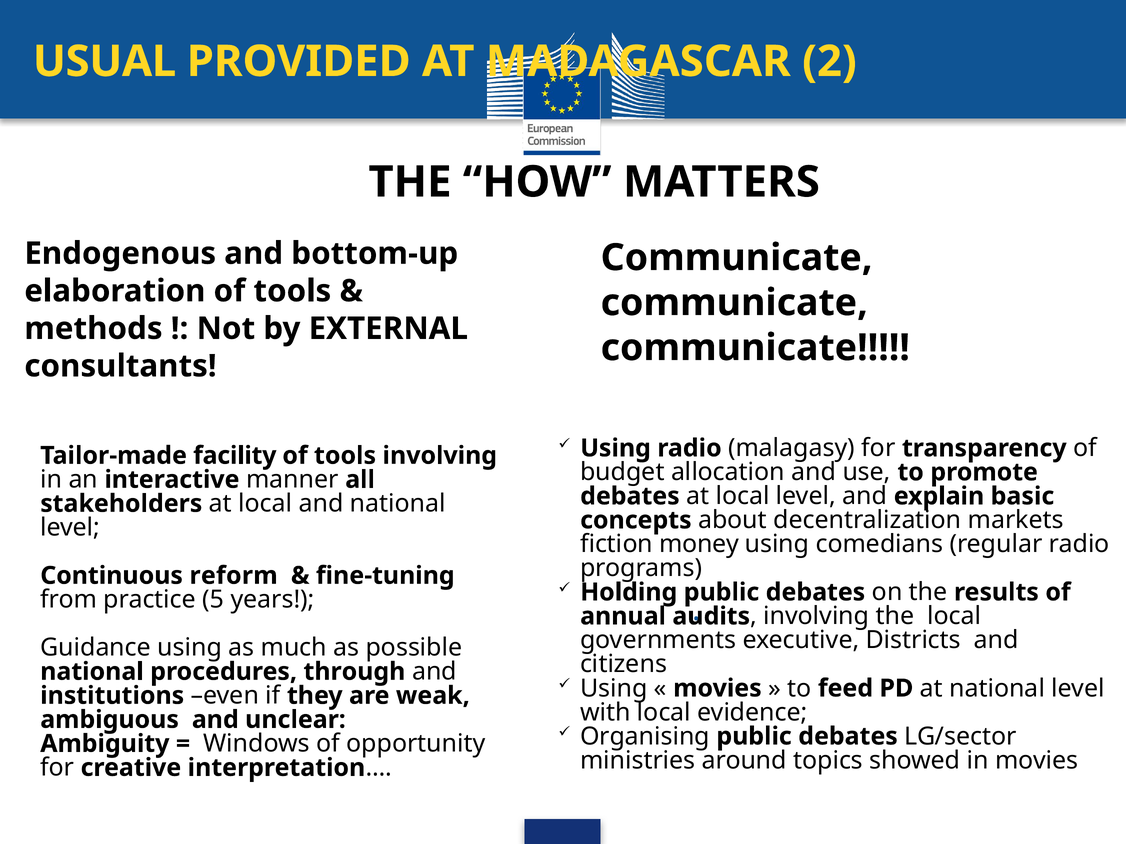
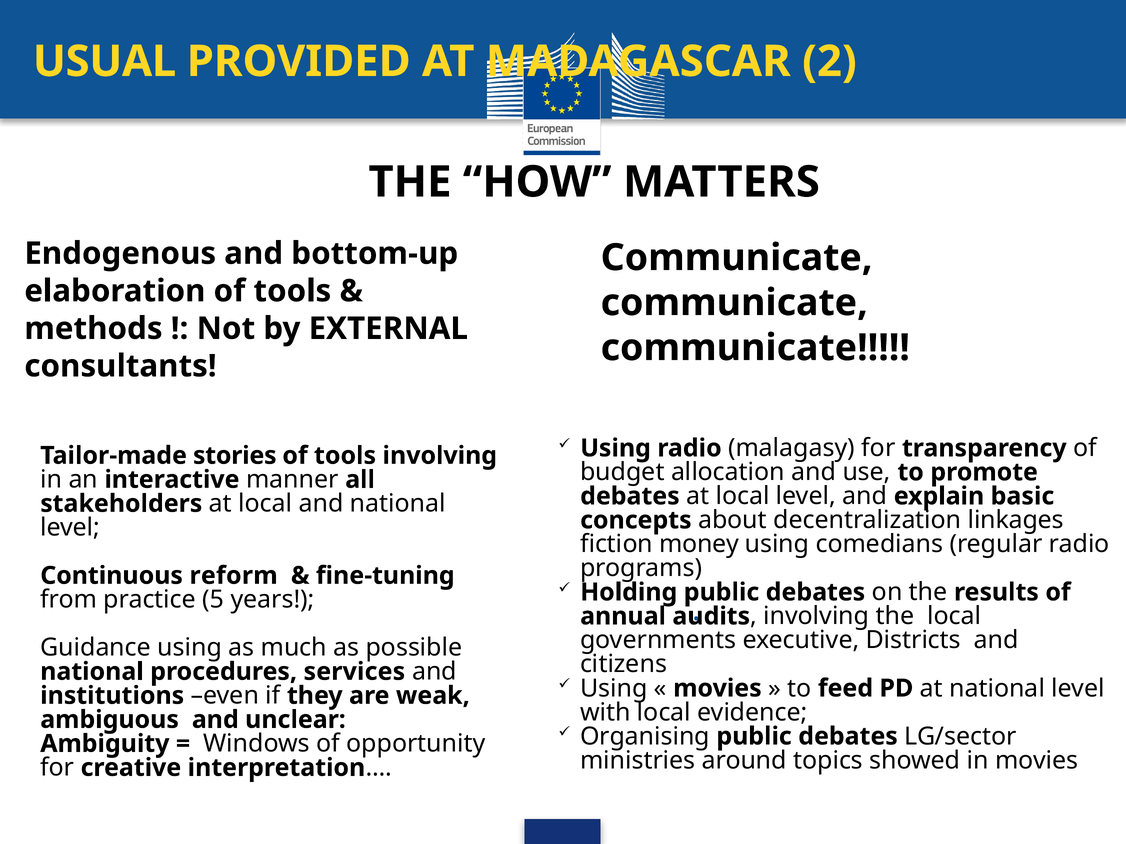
facility: facility -> stories
markets: markets -> linkages
through: through -> services
